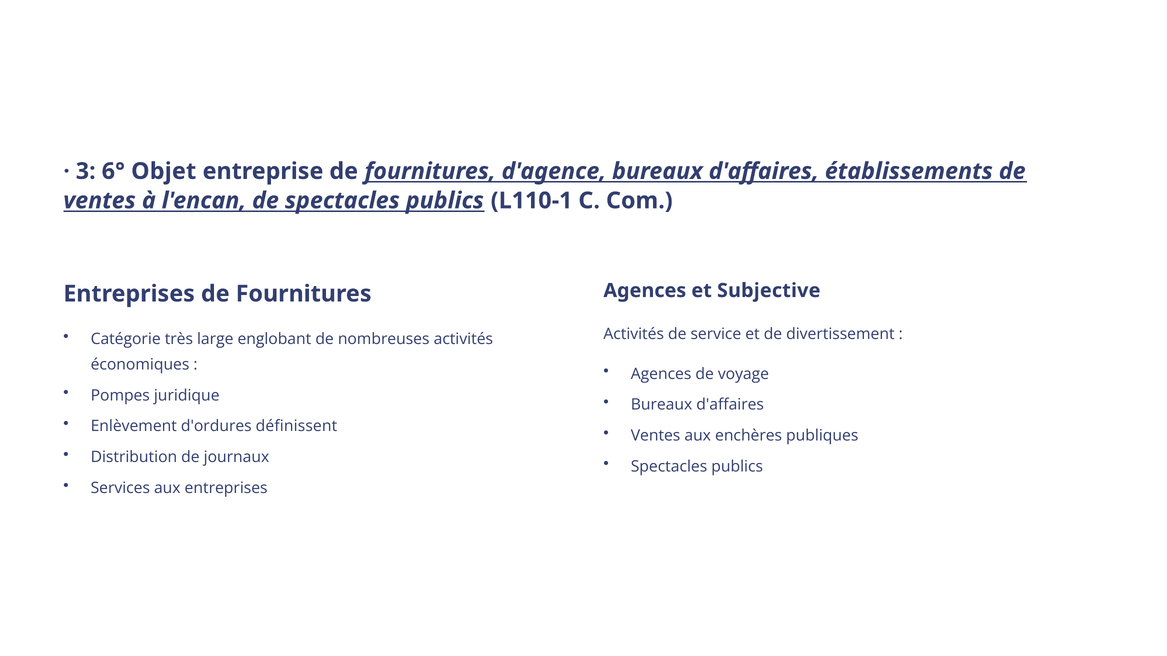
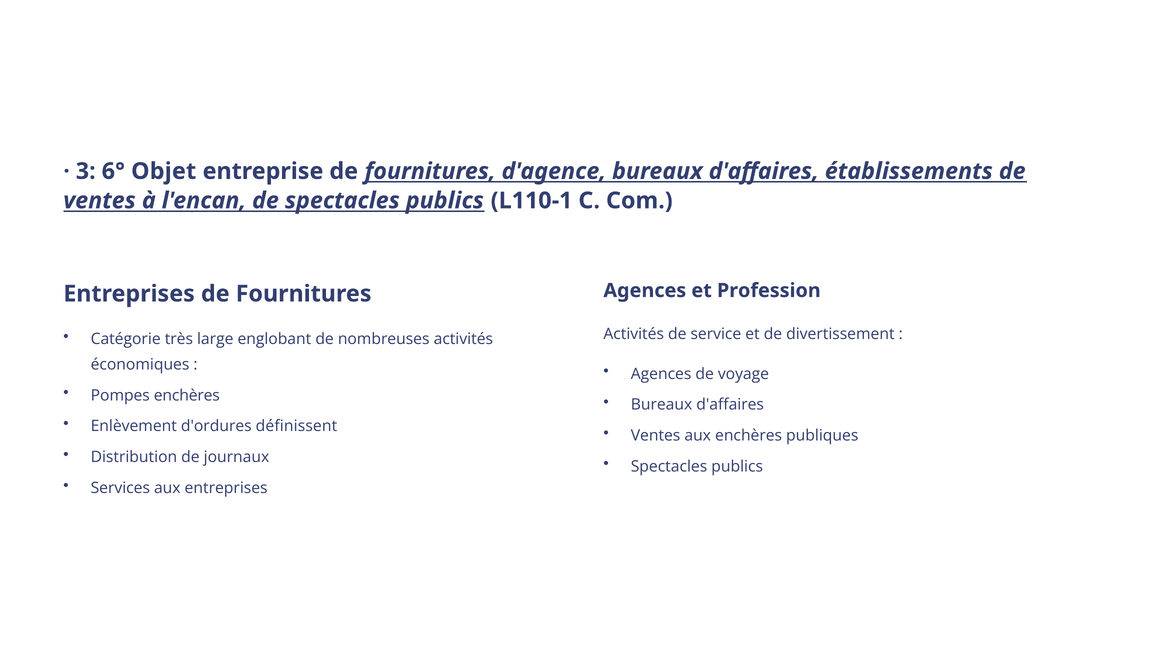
Subjective: Subjective -> Profession
Pompes juridique: juridique -> enchères
